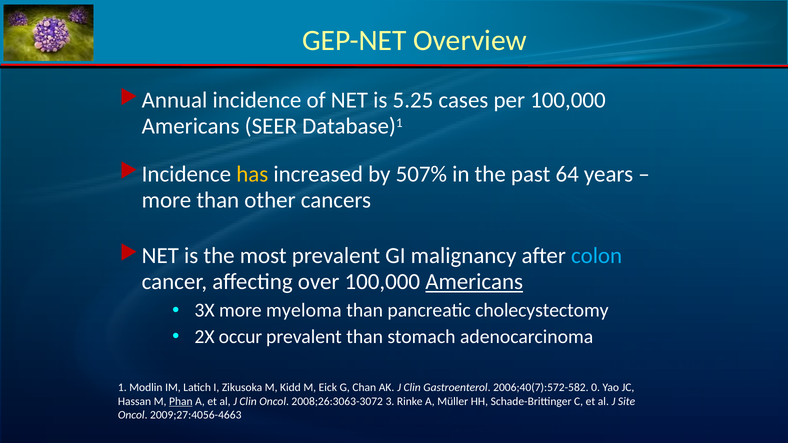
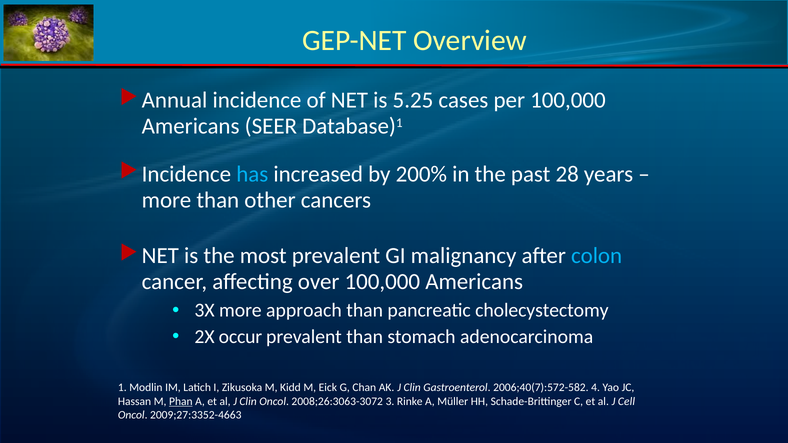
has colour: yellow -> light blue
507%: 507% -> 200%
64: 64 -> 28
Americans at (474, 282) underline: present -> none
myeloma: myeloma -> approach
0: 0 -> 4
Site: Site -> Cell
2009;27:4056-4663: 2009;27:4056-4663 -> 2009;27:3352-4663
